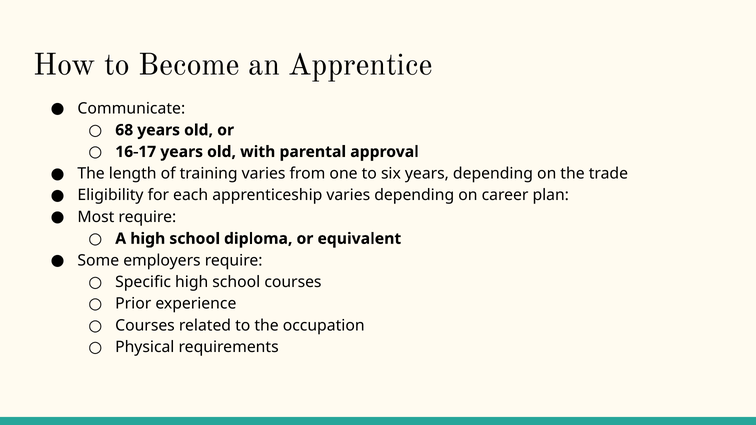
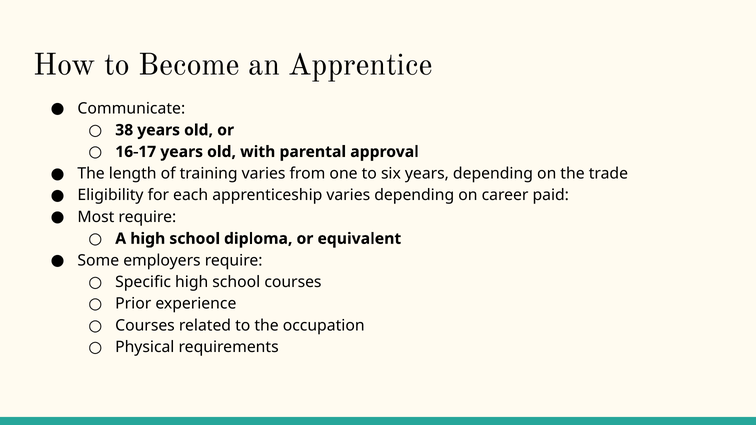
68: 68 -> 38
plan: plan -> paid
